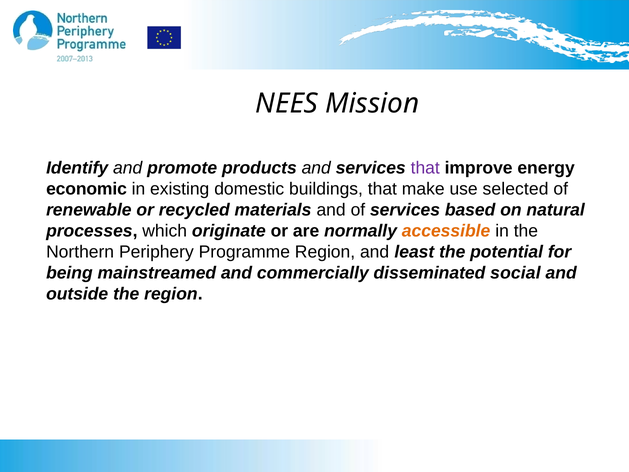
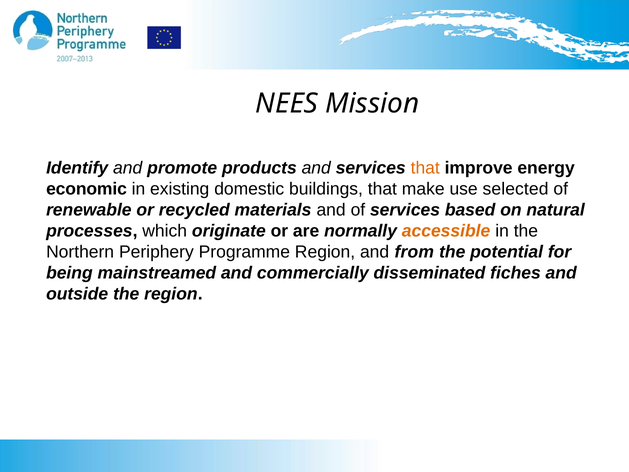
that at (425, 168) colour: purple -> orange
least: least -> from
social: social -> fiches
